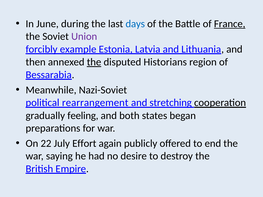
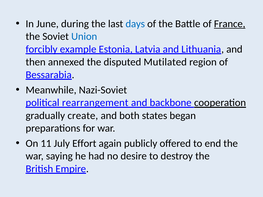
Union colour: purple -> blue
the at (94, 62) underline: present -> none
Historians: Historians -> Mutilated
stretching: stretching -> backbone
feeling: feeling -> create
22: 22 -> 11
